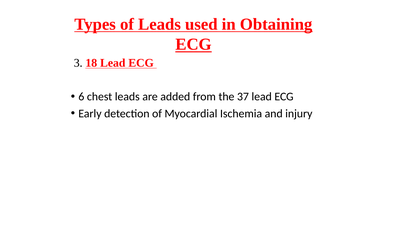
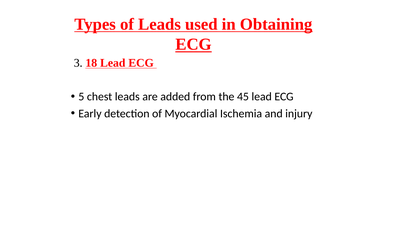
6: 6 -> 5
37: 37 -> 45
